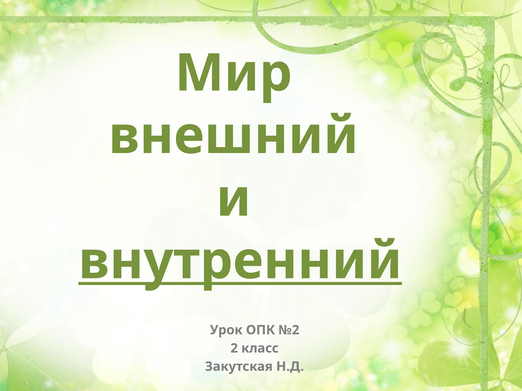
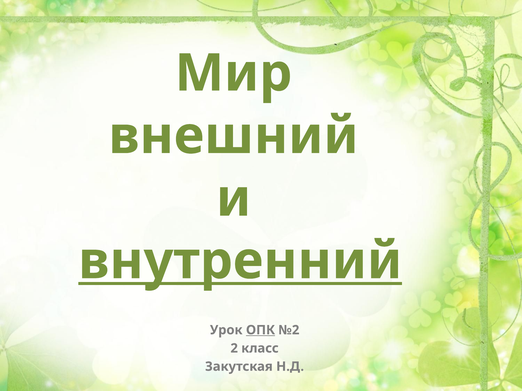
ОПК underline: none -> present
